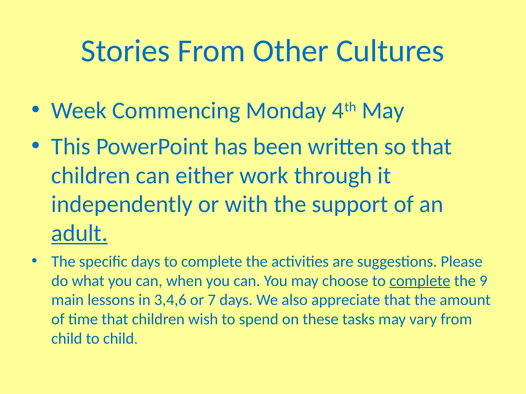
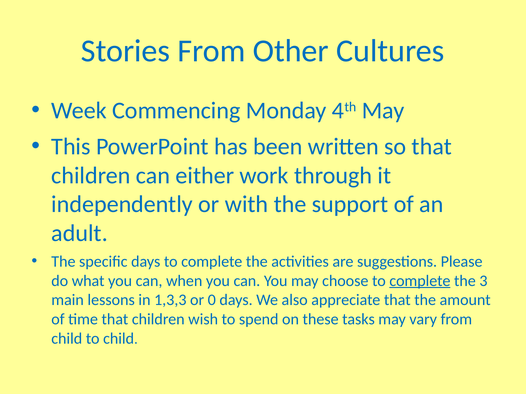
adult underline: present -> none
9: 9 -> 3
3,4,6: 3,4,6 -> 1,3,3
7: 7 -> 0
